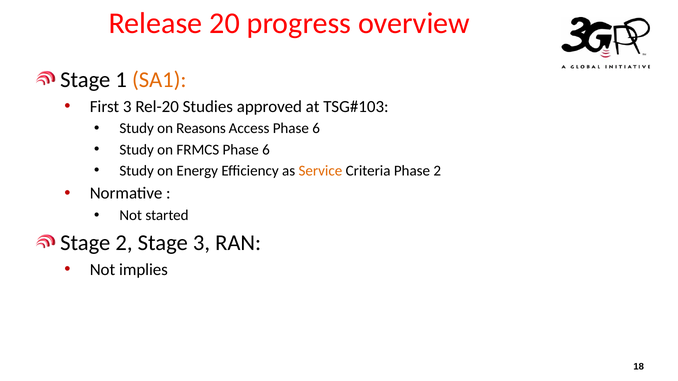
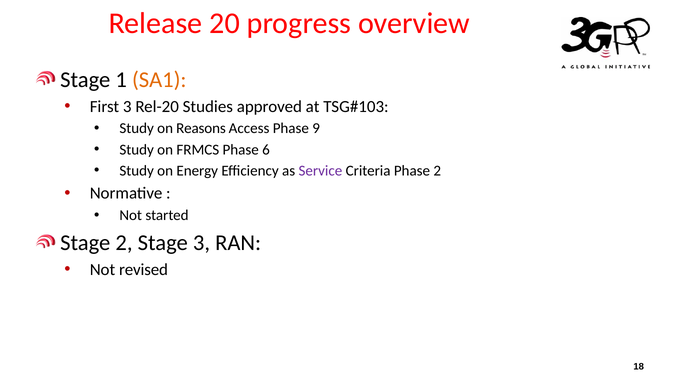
Access Phase 6: 6 -> 9
Service colour: orange -> purple
implies: implies -> revised
